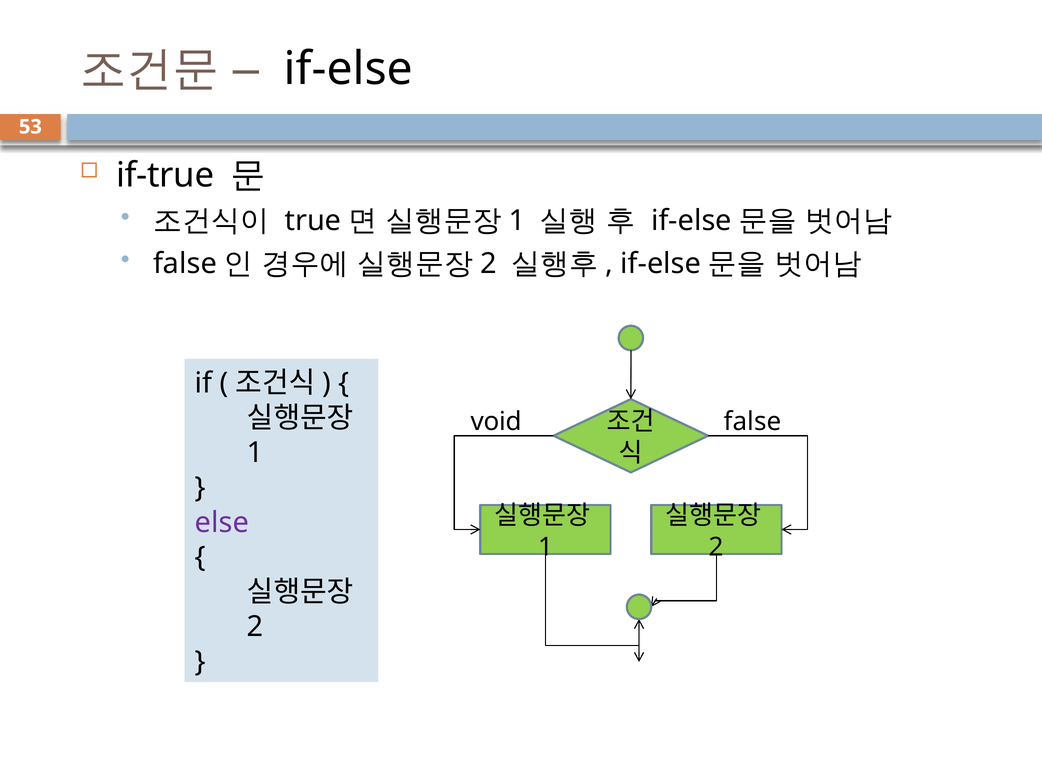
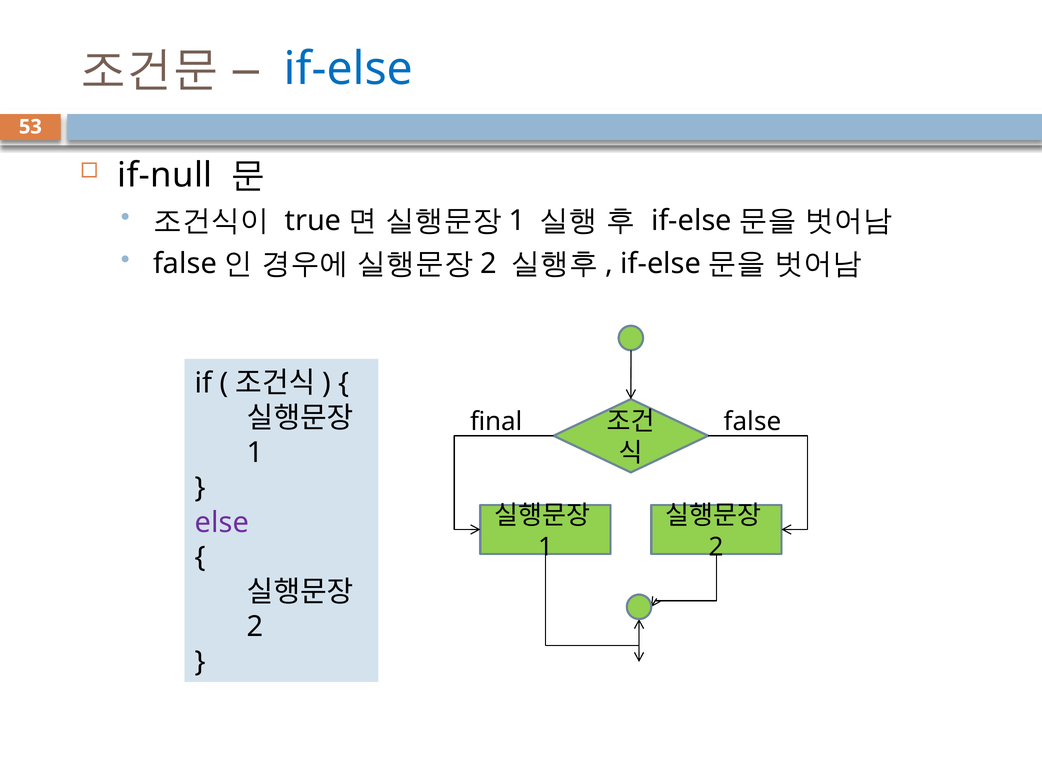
if-else colour: black -> blue
if-true: if-true -> if-null
void: void -> final
